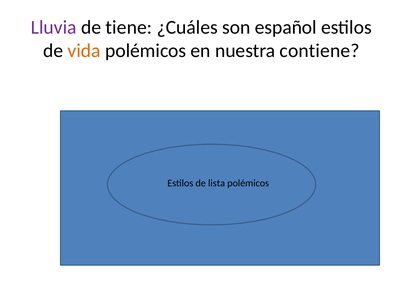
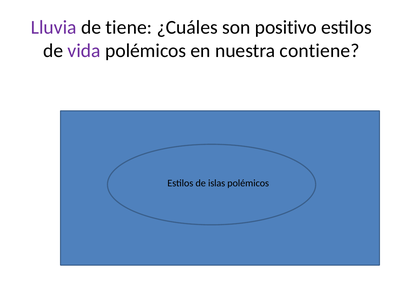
español: español -> positivo
vida colour: orange -> purple
lista: lista -> islas
